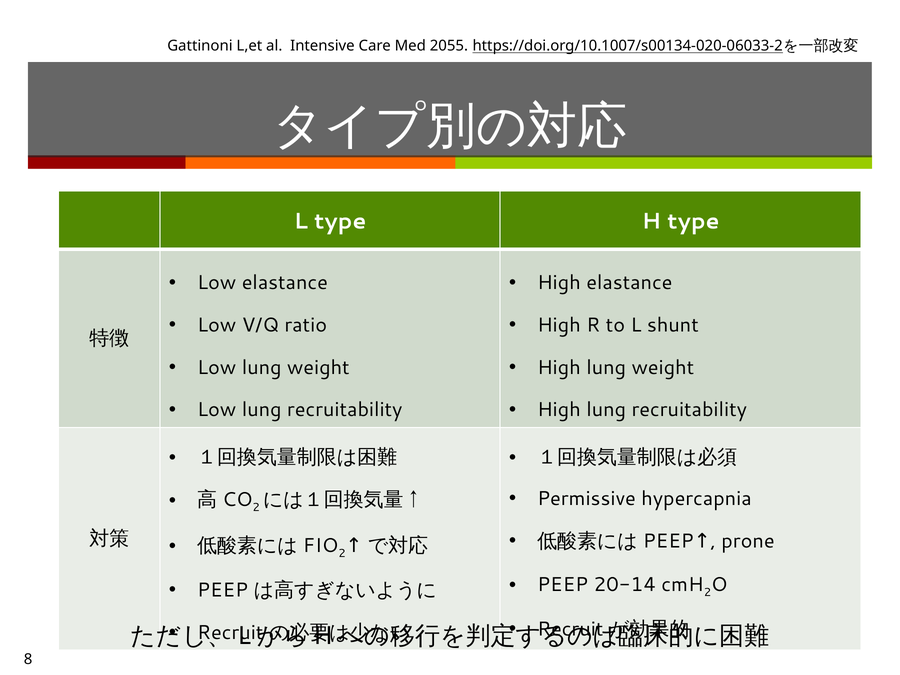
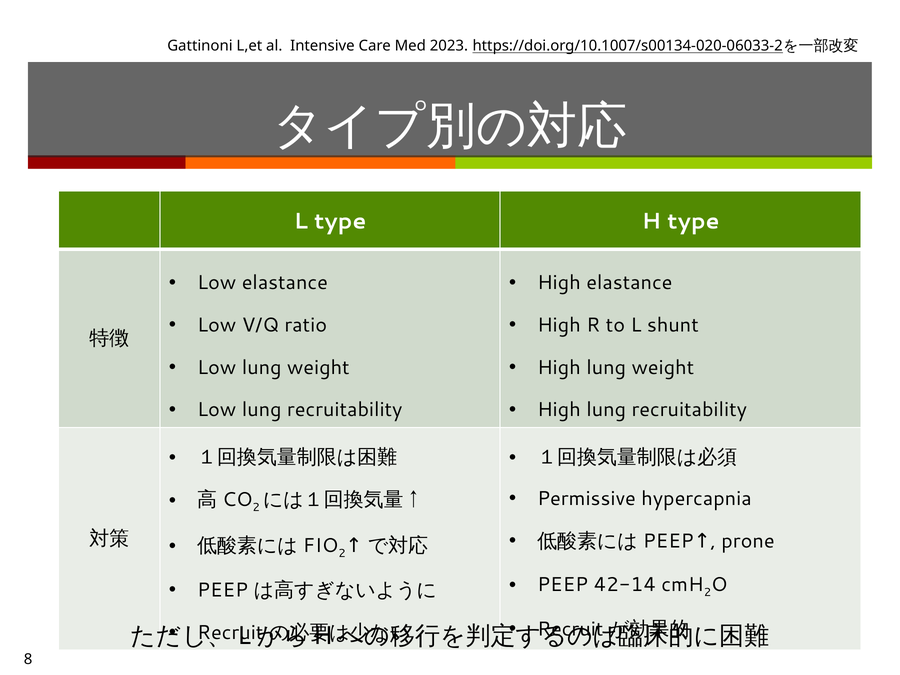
2055: 2055 -> 2023
20-14: 20-14 -> 42-14
